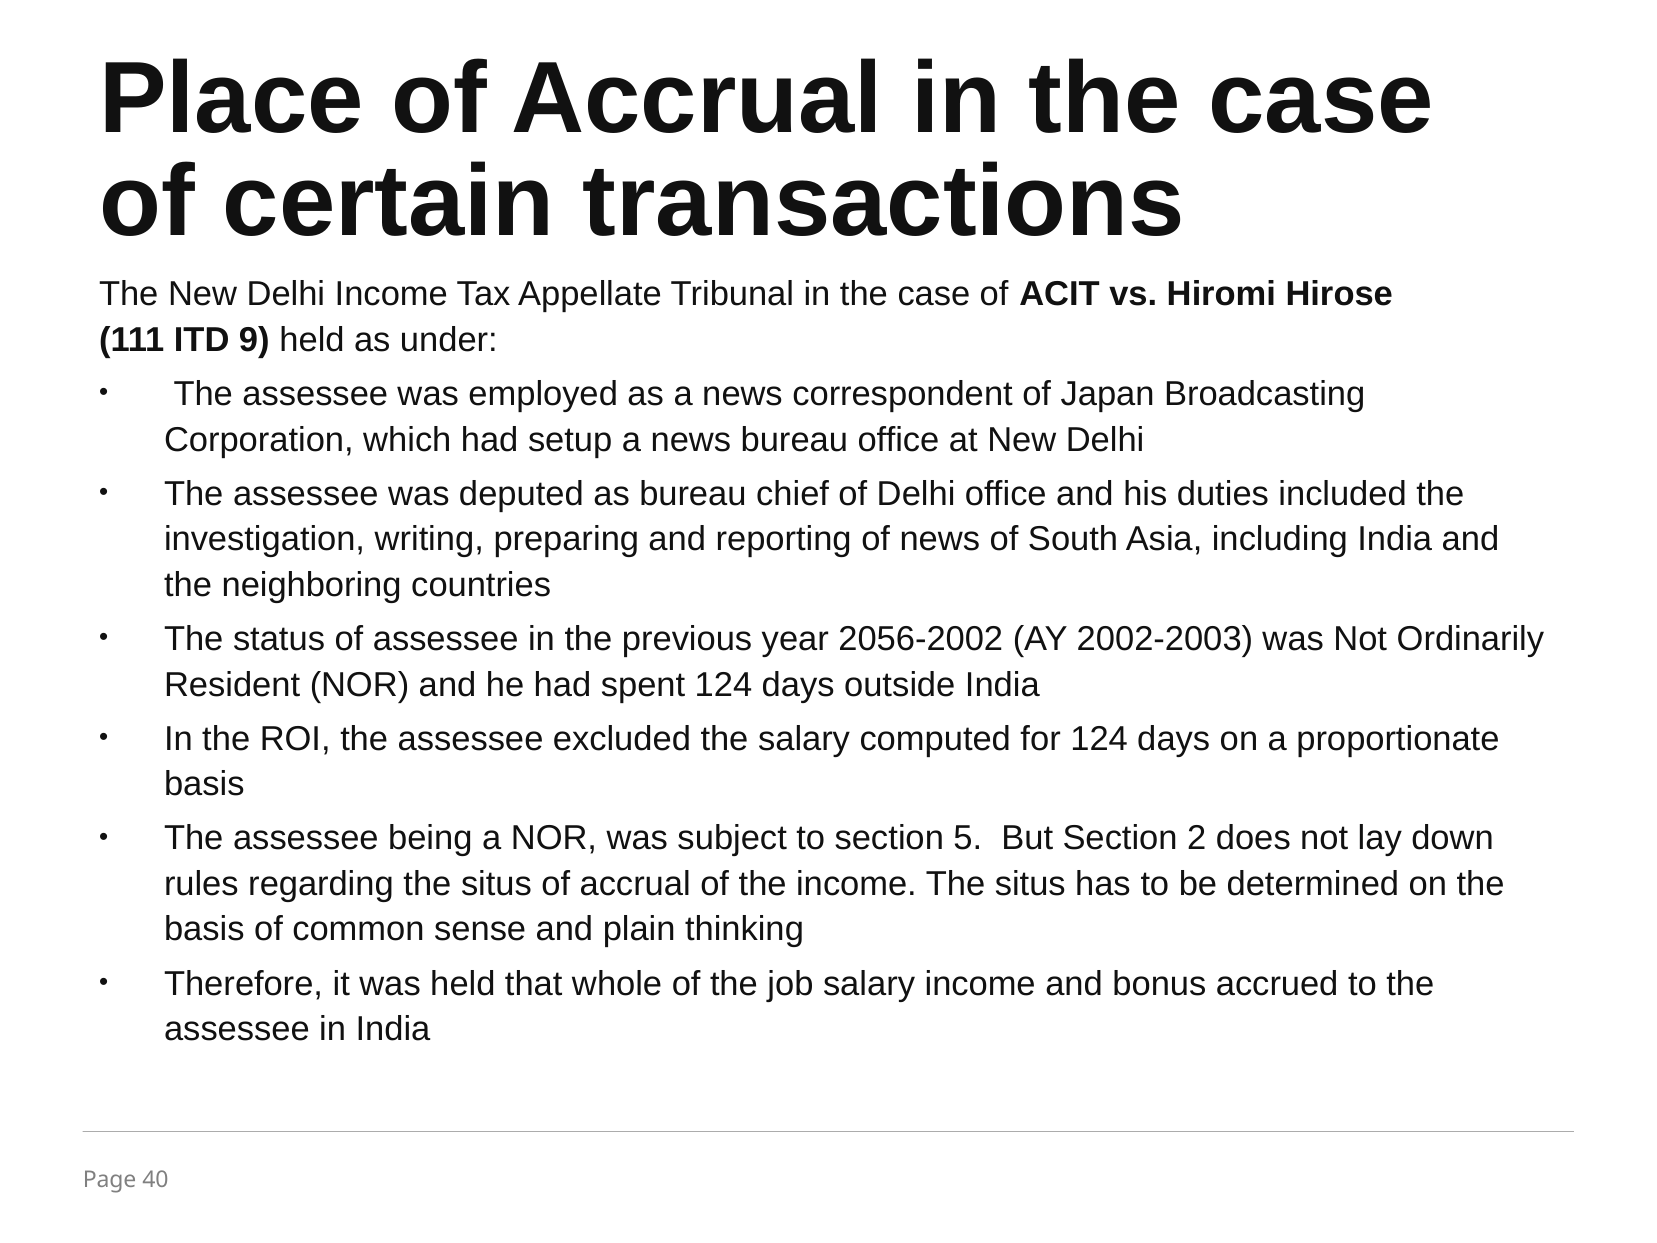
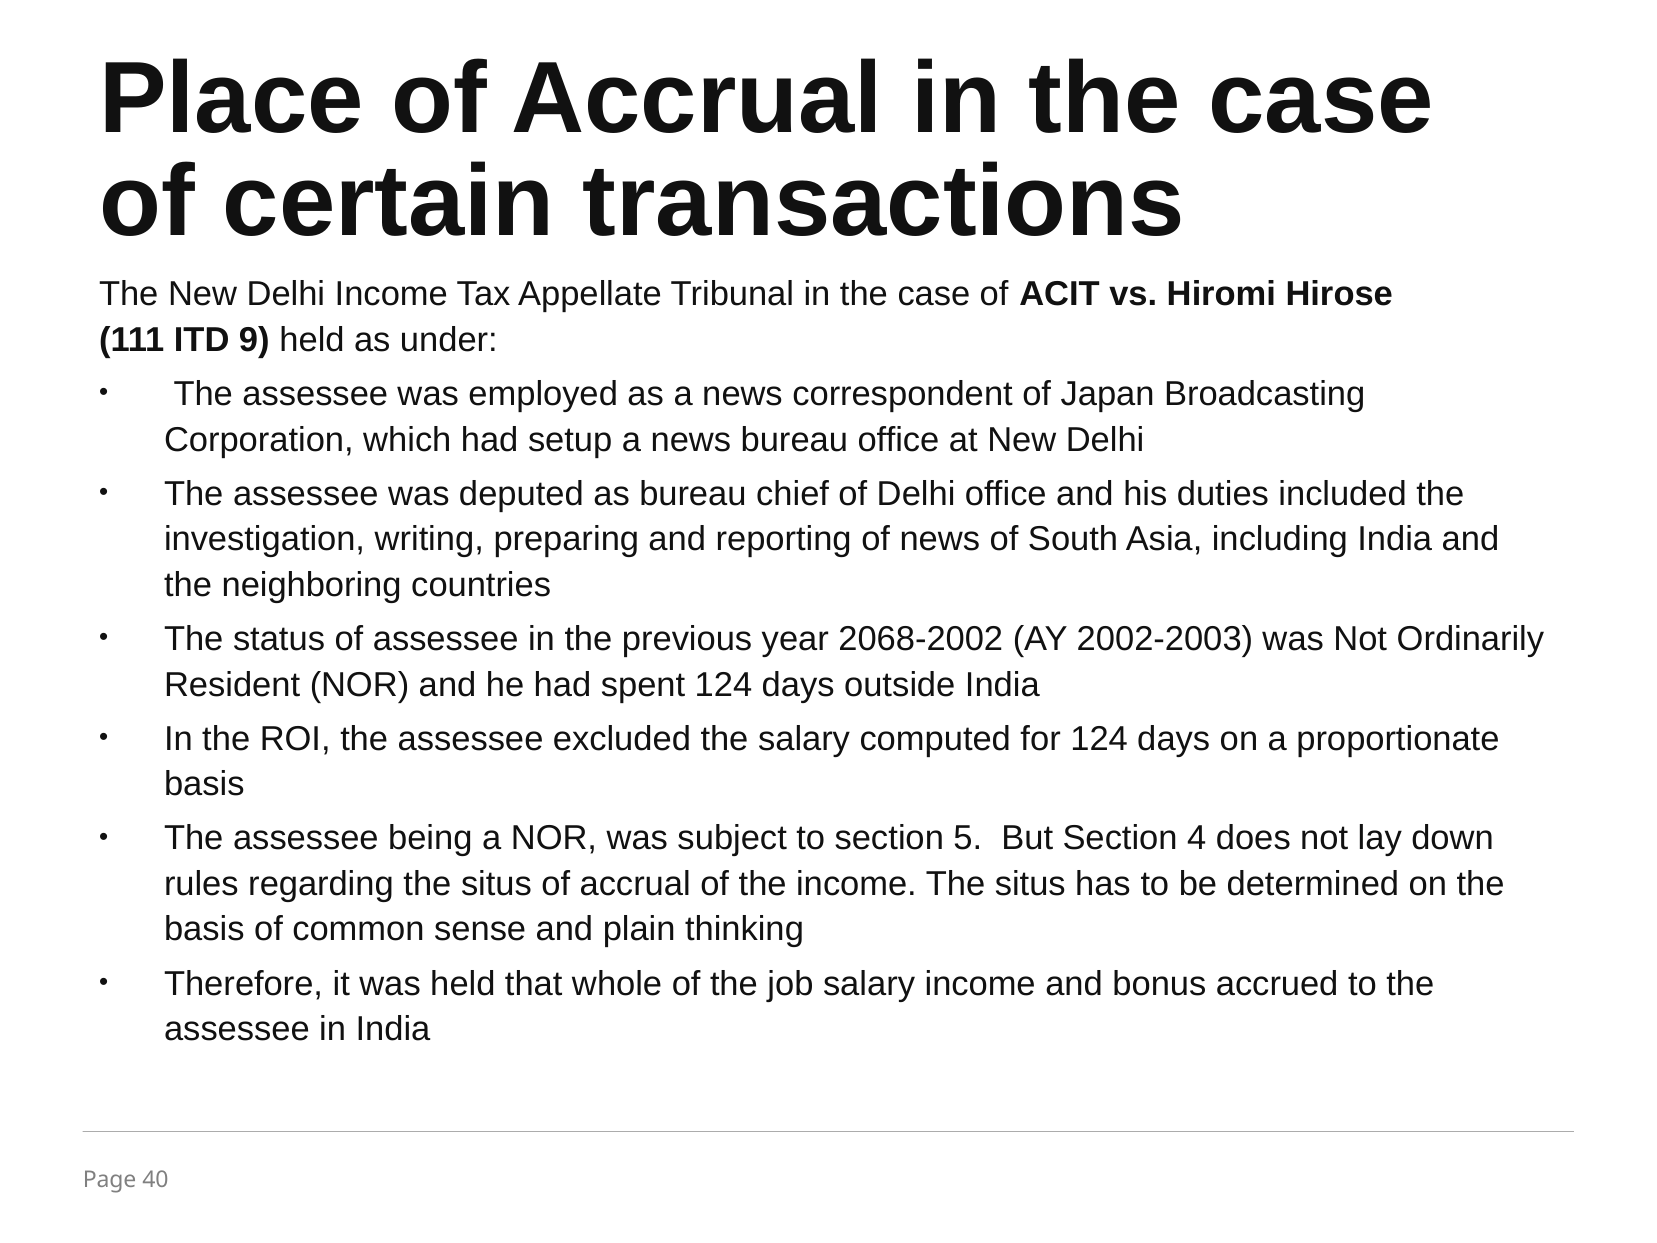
2056-2002: 2056-2002 -> 2068-2002
2: 2 -> 4
